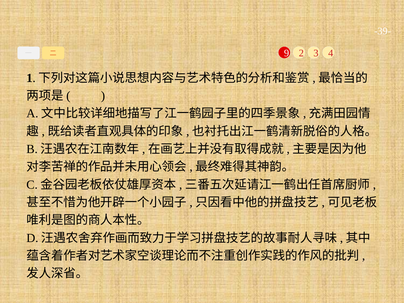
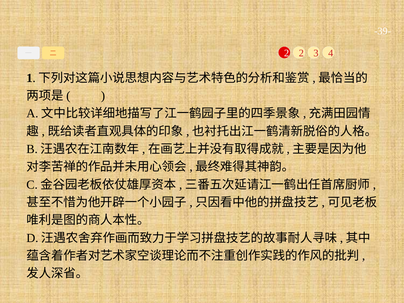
9 at (287, 53): 9 -> 2
